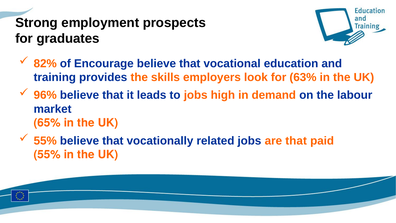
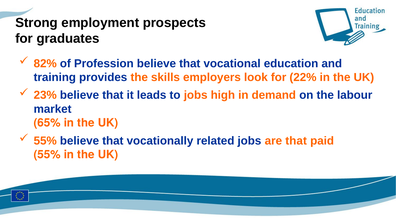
Encourage: Encourage -> Profession
63%: 63% -> 22%
96%: 96% -> 23%
